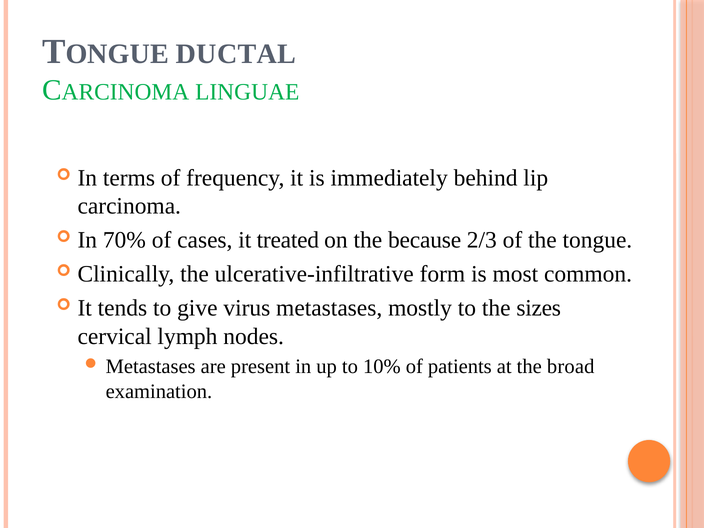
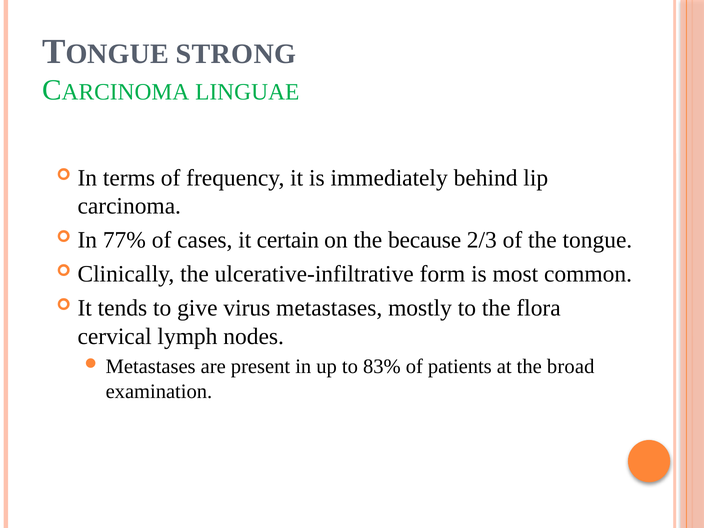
DUCTAL: DUCTAL -> STRONG
70%: 70% -> 77%
treated: treated -> certain
sizes: sizes -> flora
10%: 10% -> 83%
